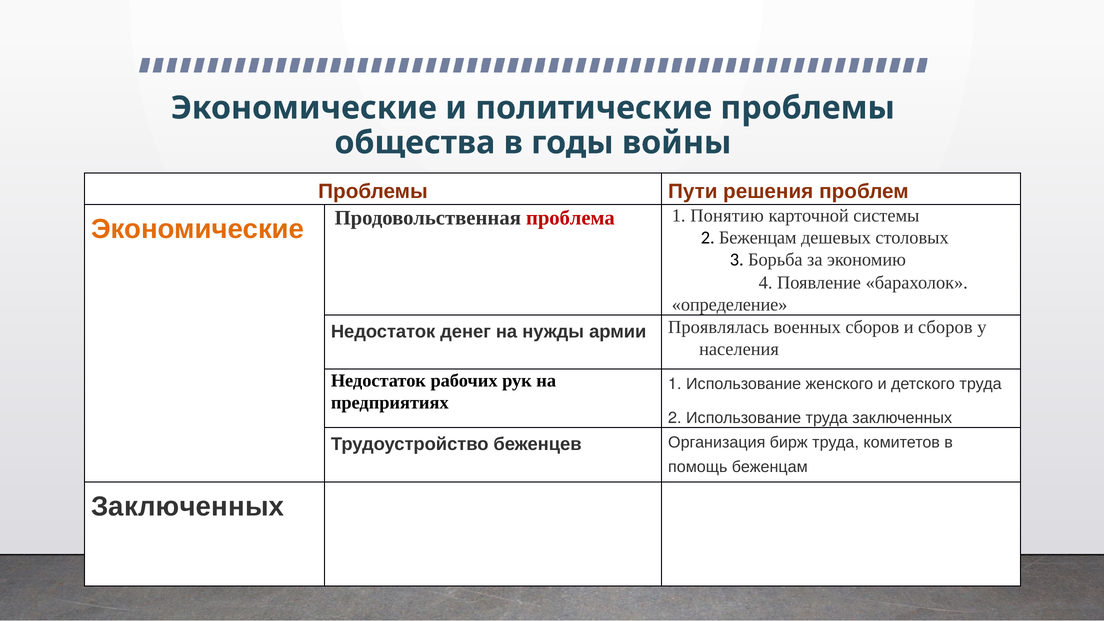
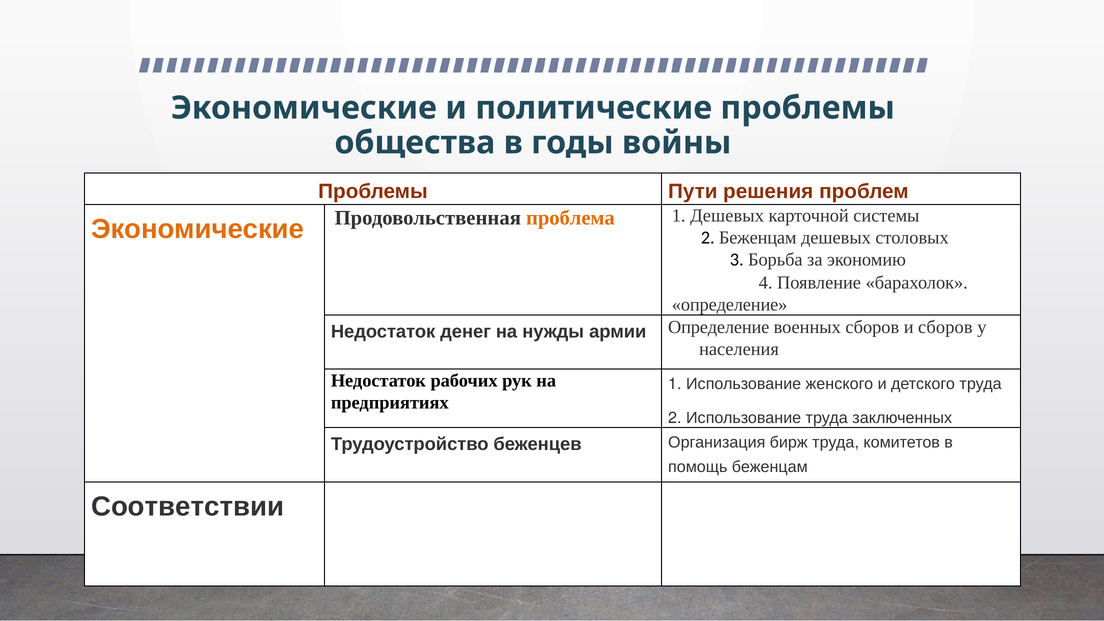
проблема colour: red -> orange
1 Понятию: Понятию -> Дешевых
армии Проявлялась: Проявлялась -> Определение
Заключенных at (188, 506): Заключенных -> Соответствии
